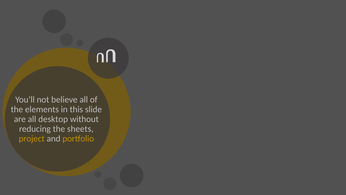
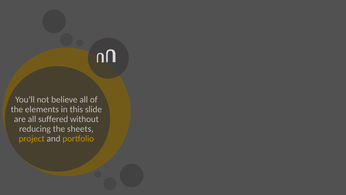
desktop: desktop -> suffered
